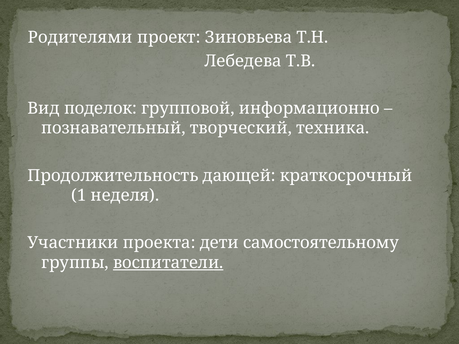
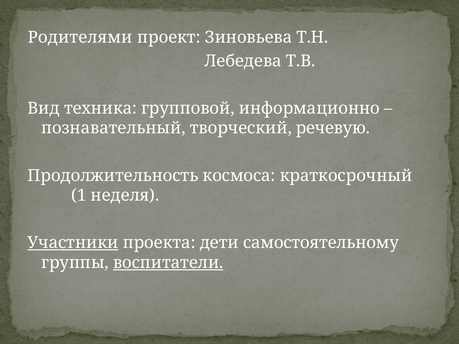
поделок: поделок -> техника
техника: техника -> речевую
дающей: дающей -> космоса
Участники underline: none -> present
